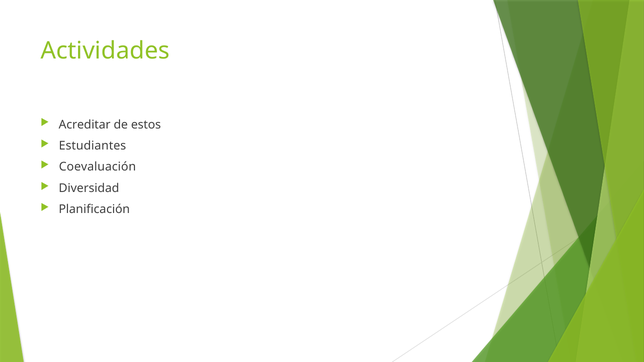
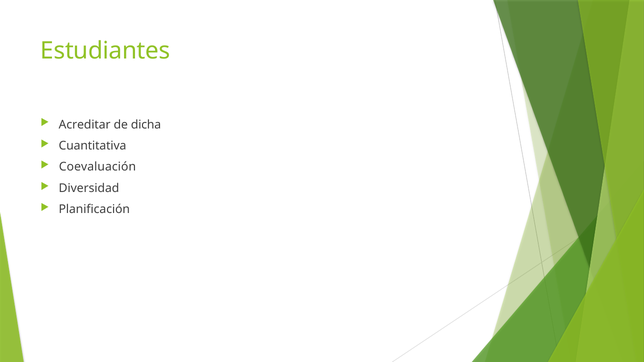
Actividades: Actividades -> Estudiantes
estos: estos -> dicha
Estudiantes: Estudiantes -> Cuantitativa
